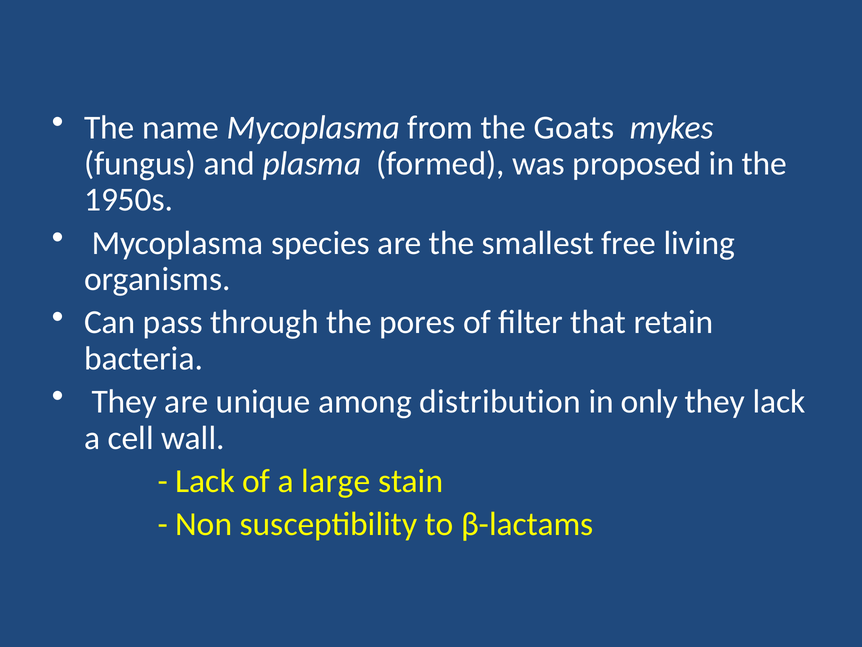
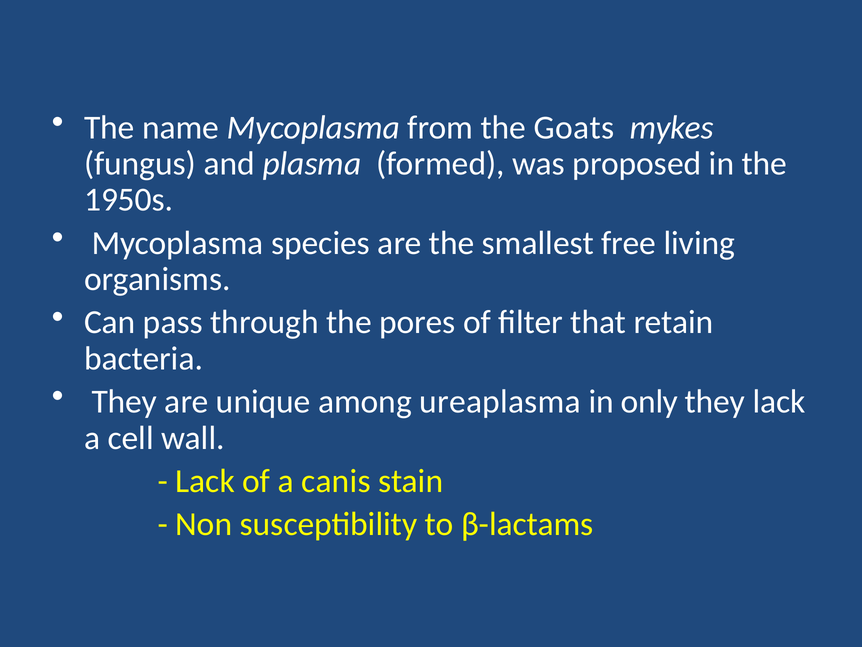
distribution: distribution -> ureaplasma
large: large -> canis
